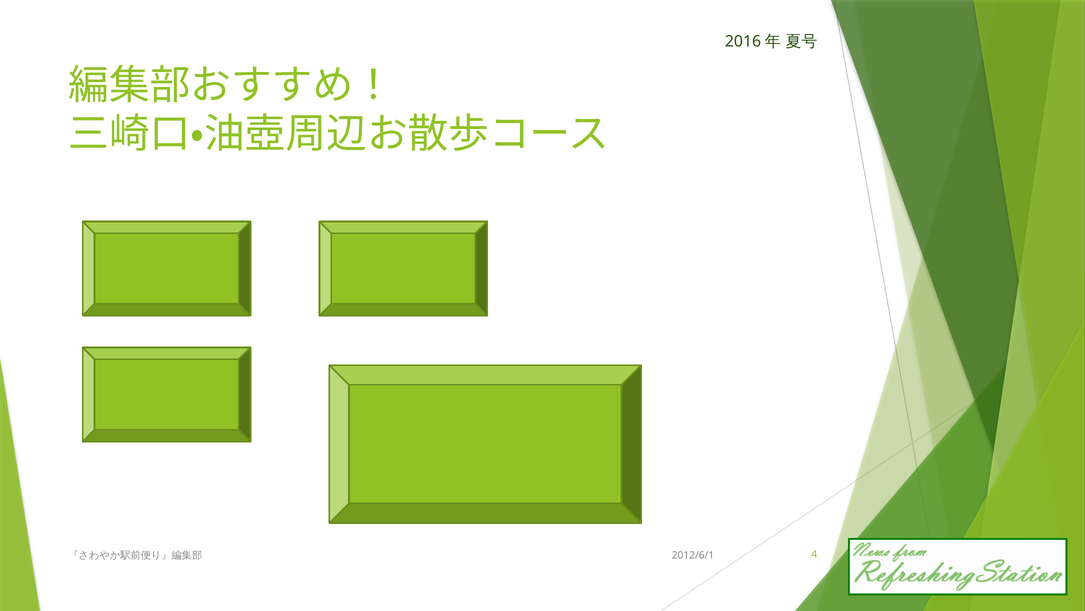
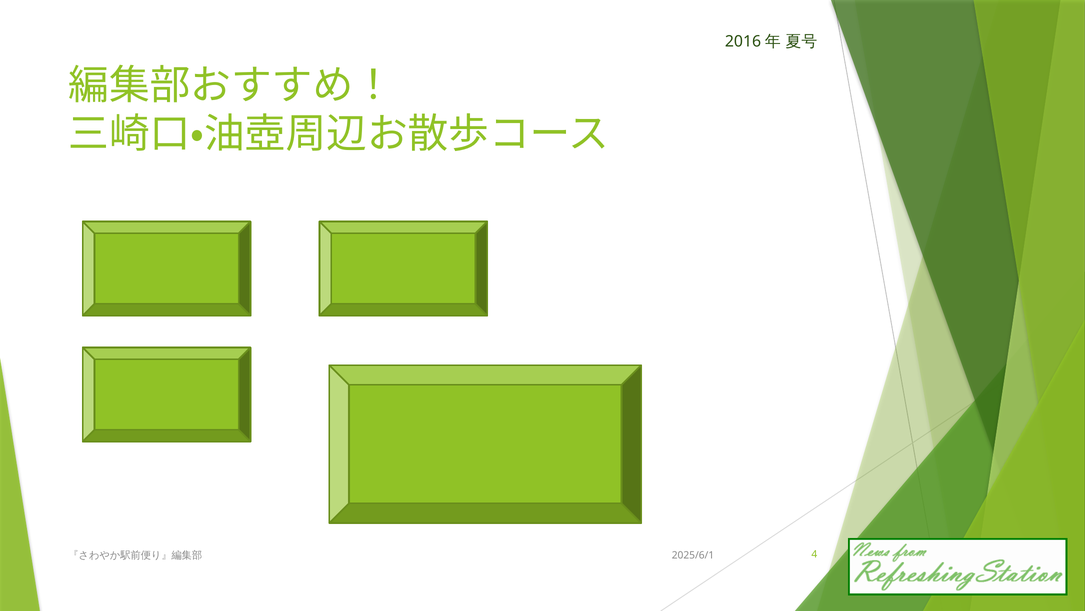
2012/6/1: 2012/6/1 -> 2025/6/1
